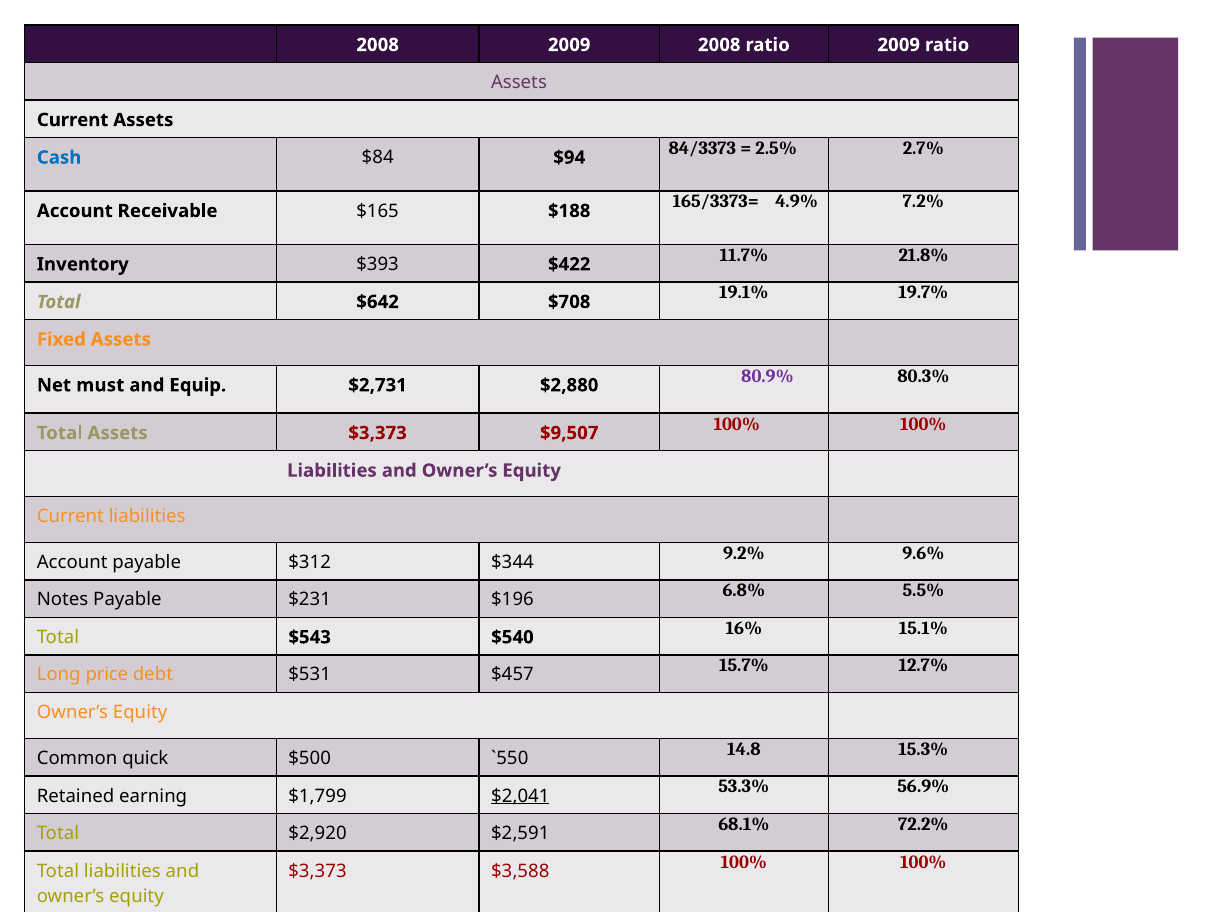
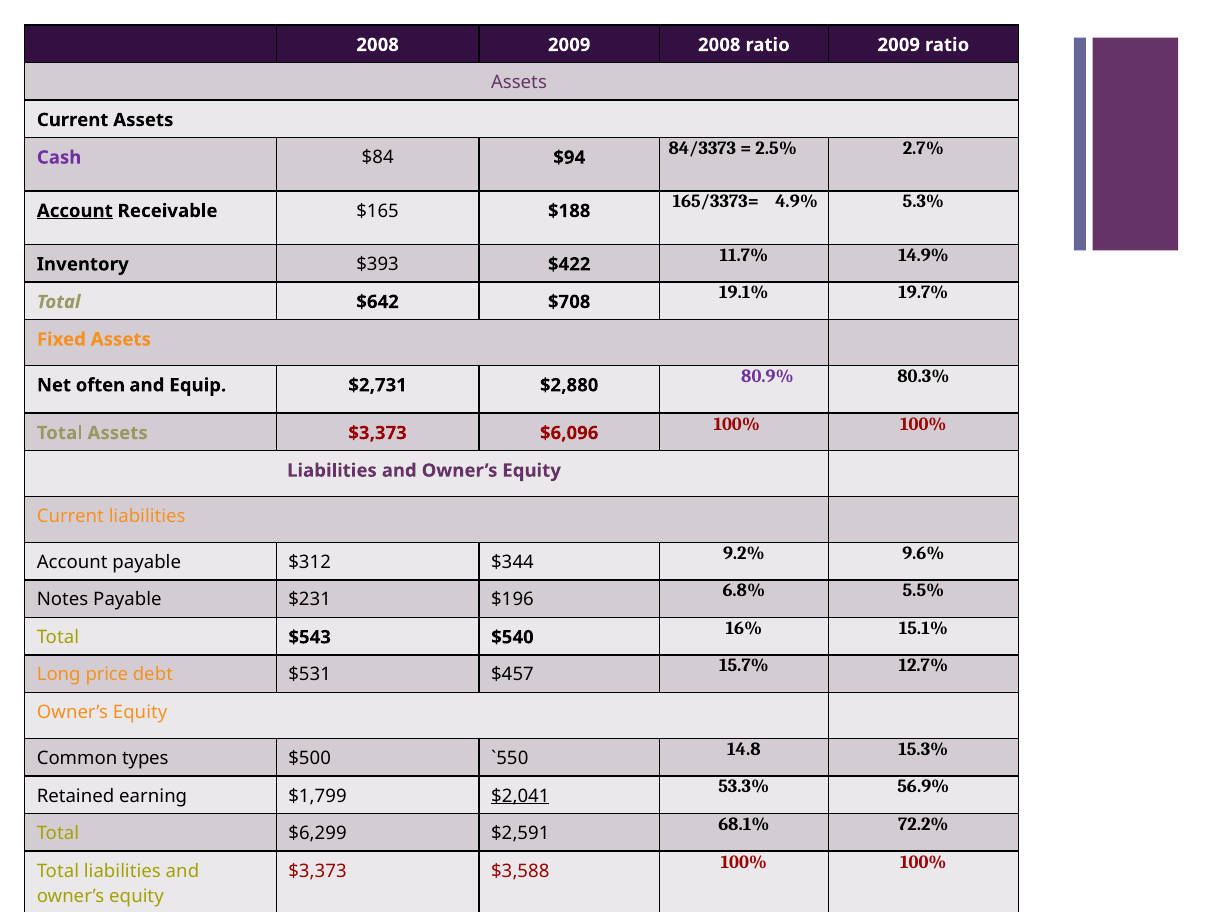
Cash at (59, 158) colour: blue -> purple
7.2%: 7.2% -> 5.3%
Account at (75, 211) underline: none -> present
21.8%: 21.8% -> 14.9%
must: must -> often
$9,507: $9,507 -> $6,096
quick: quick -> types
$2,920: $2,920 -> $6,299
